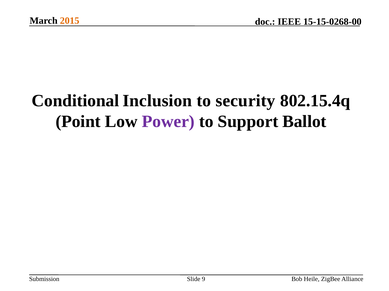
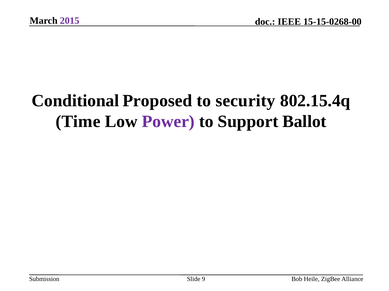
2015 colour: orange -> purple
Inclusion: Inclusion -> Proposed
Point: Point -> Time
